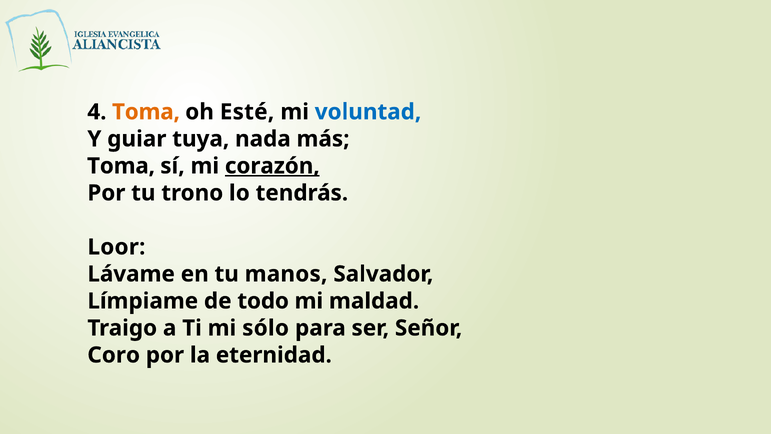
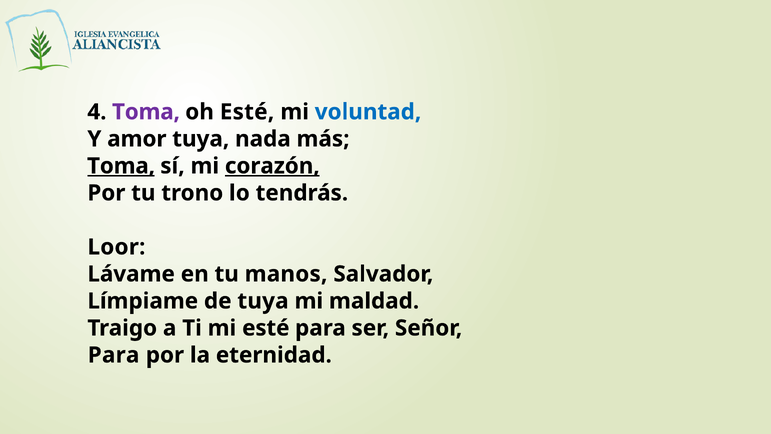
Toma at (146, 112) colour: orange -> purple
guiar: guiar -> amor
Toma at (121, 166) underline: none -> present
de todo: todo -> tuya
mi sólo: sólo -> esté
Coro at (114, 355): Coro -> Para
